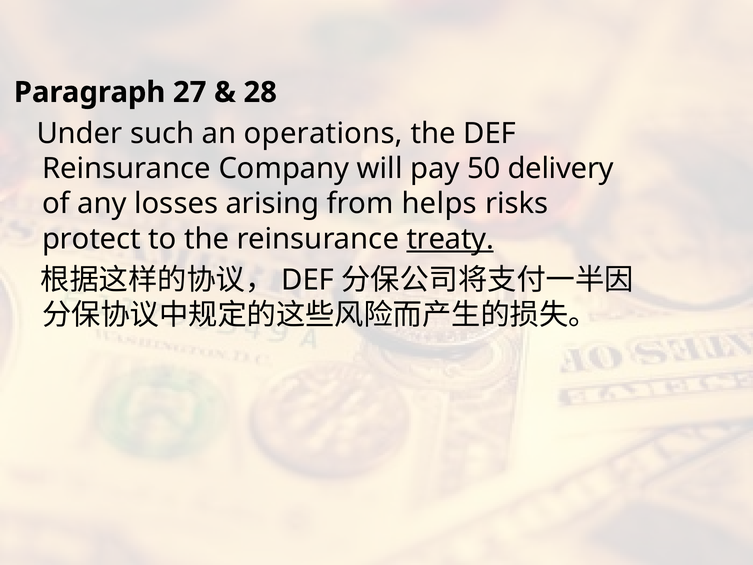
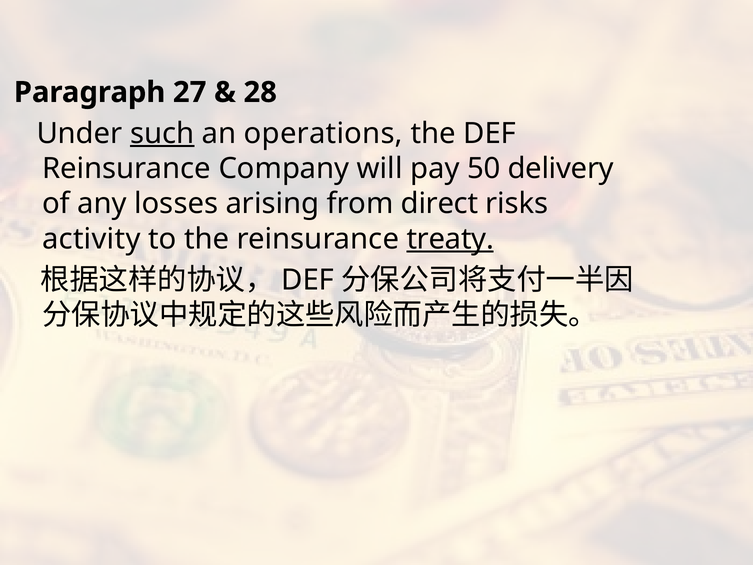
such underline: none -> present
helps: helps -> direct
protect: protect -> activity
